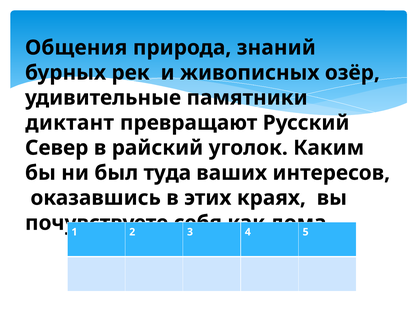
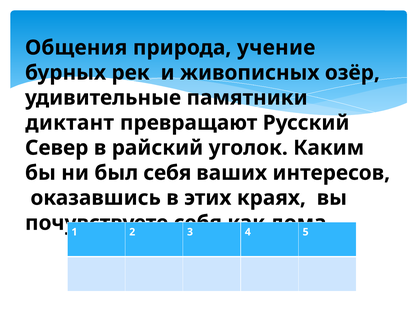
знаний: знаний -> учение
был туда: туда -> себя
